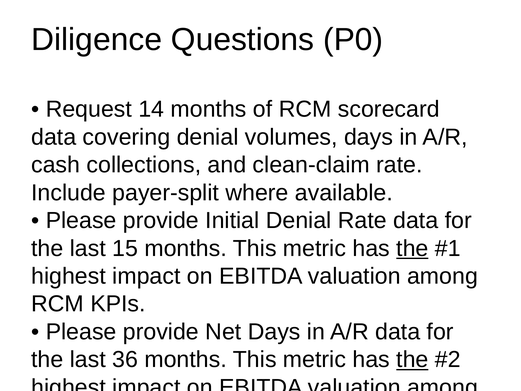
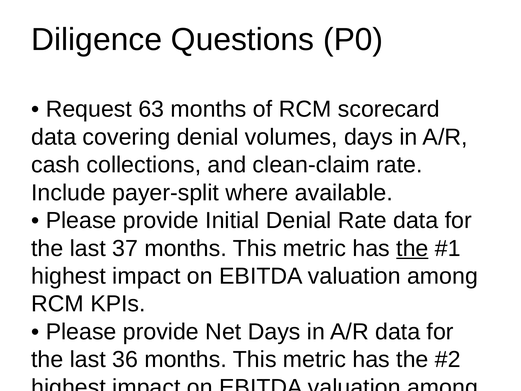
14: 14 -> 63
15: 15 -> 37
the at (412, 359) underline: present -> none
